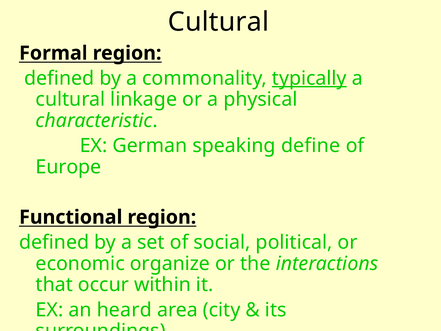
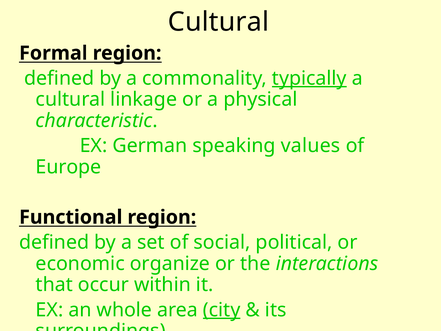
define: define -> values
heard: heard -> whole
city underline: none -> present
